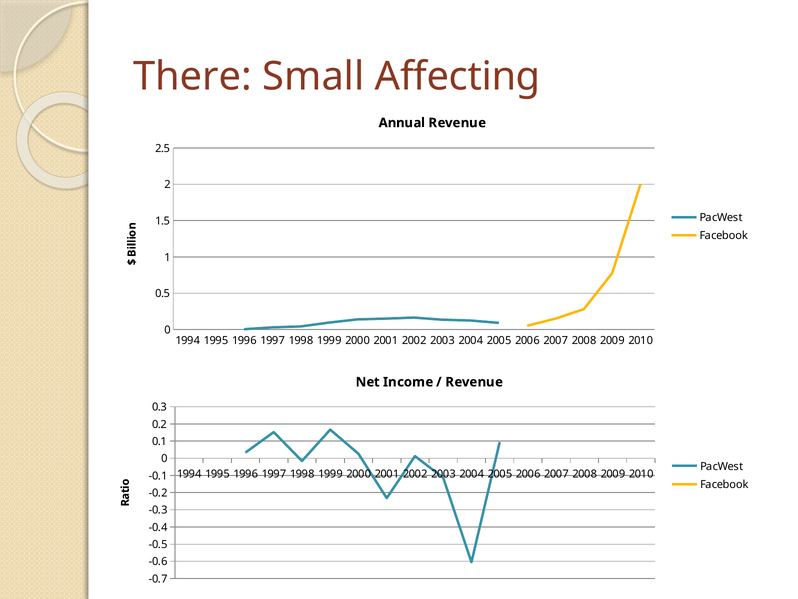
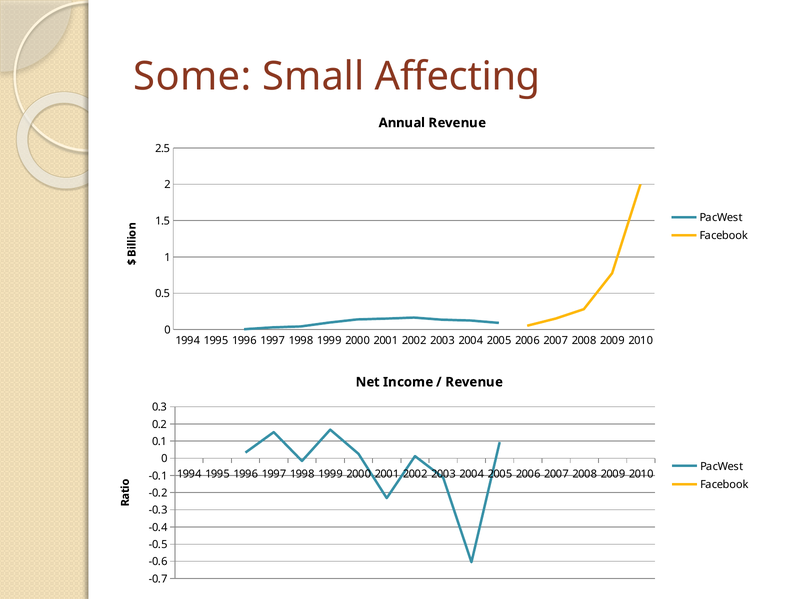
There: There -> Some
